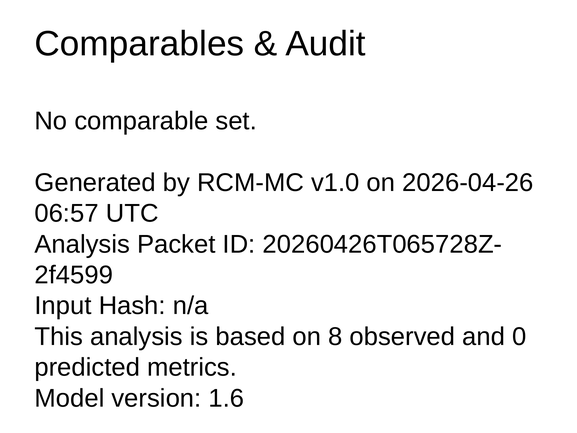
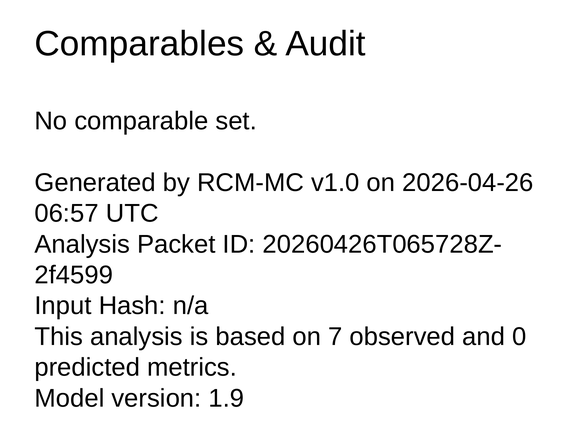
8: 8 -> 7
1.6: 1.6 -> 1.9
